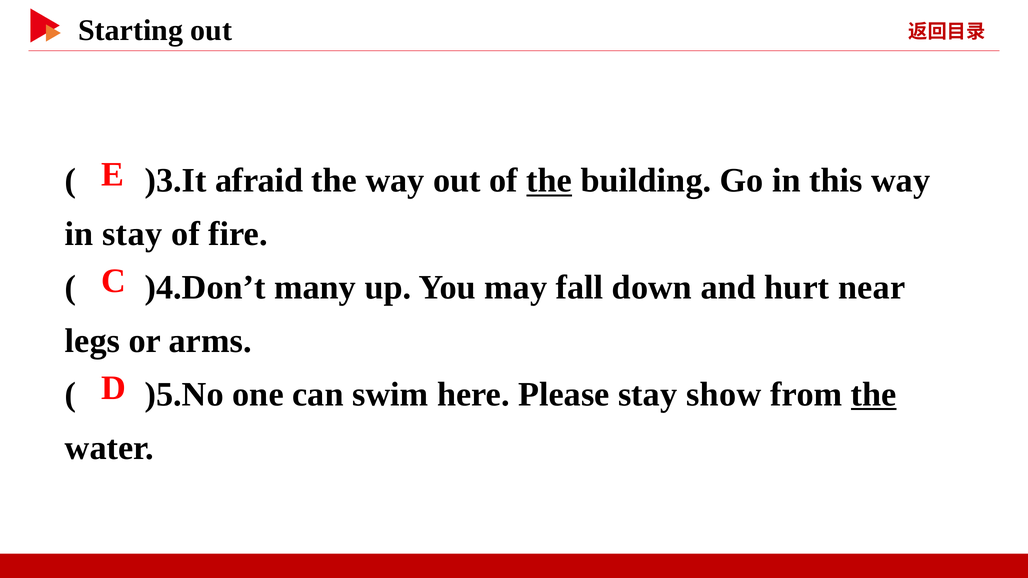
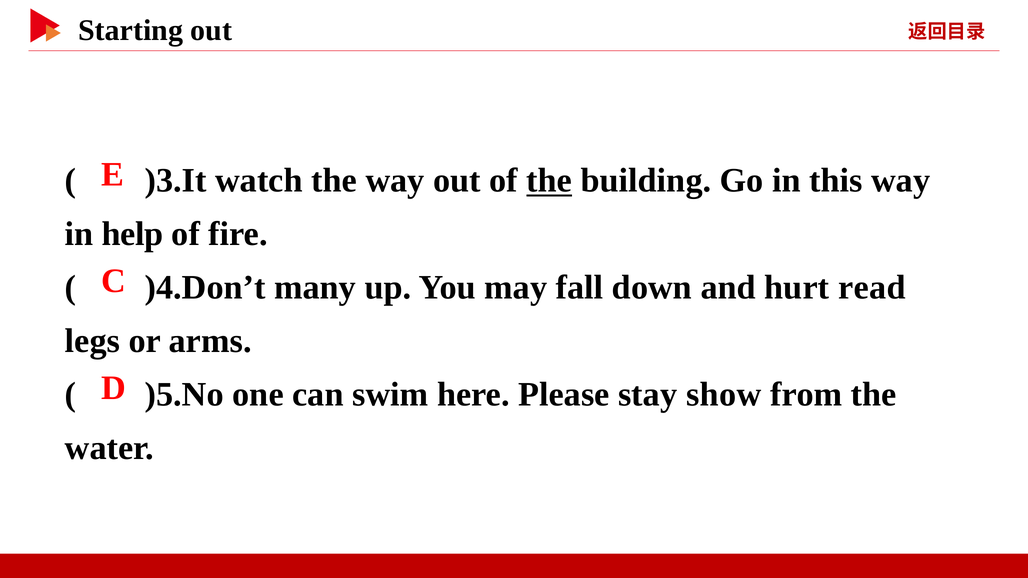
afraid: afraid -> watch
in stay: stay -> help
near: near -> read
the at (874, 395) underline: present -> none
